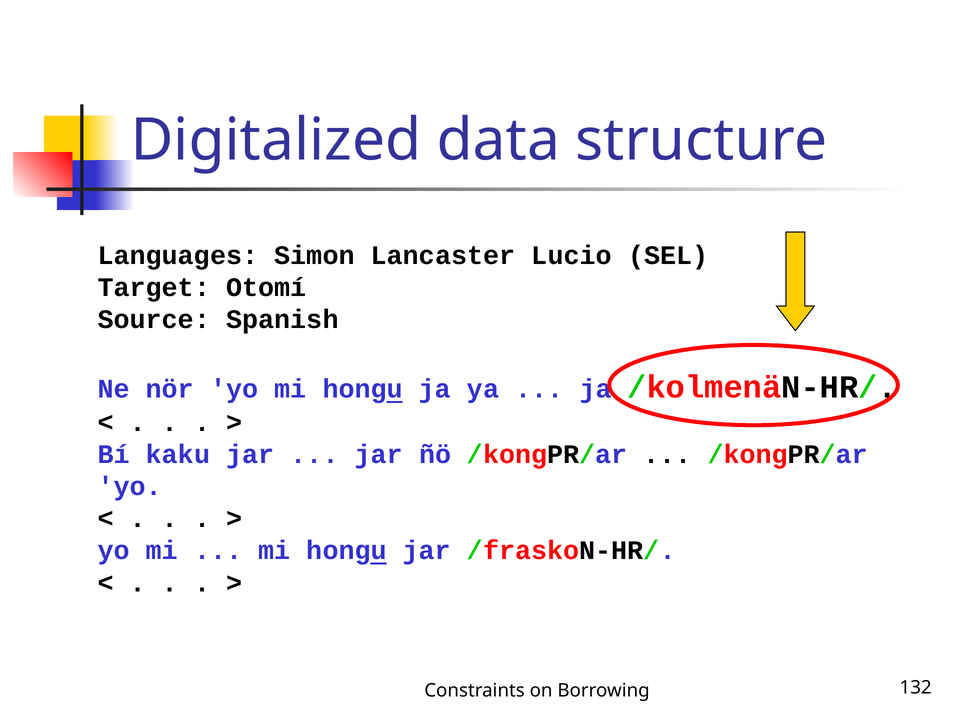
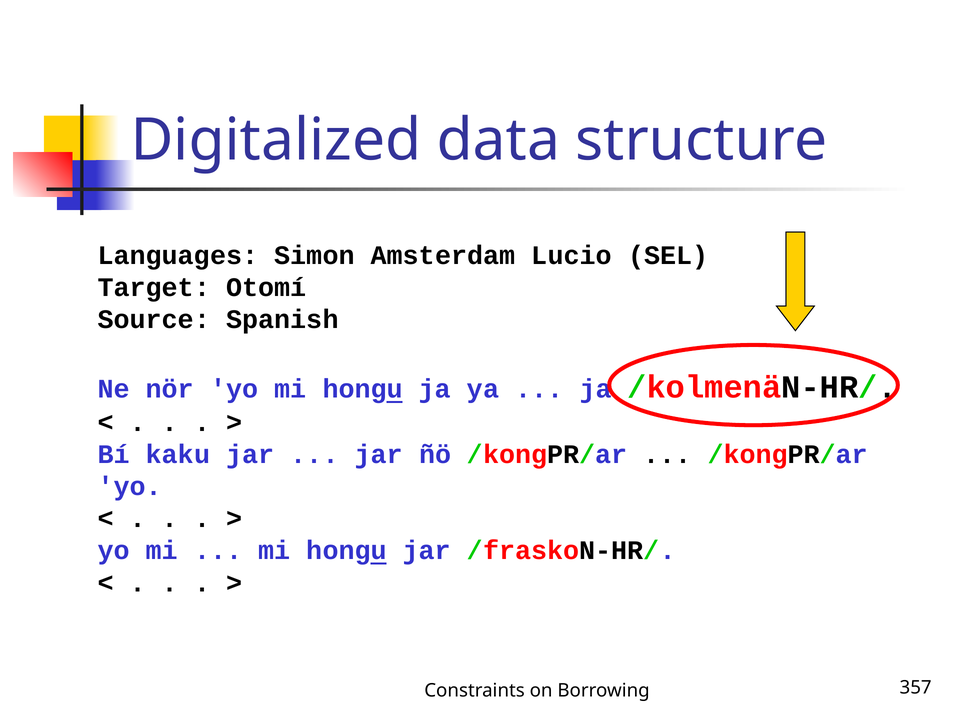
Lancaster: Lancaster -> Amsterdam
132: 132 -> 357
